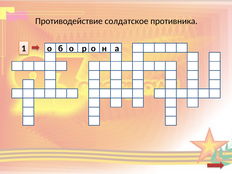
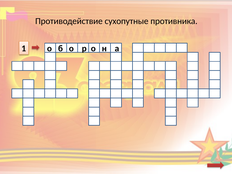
солдатское: солдатское -> сухопутные
